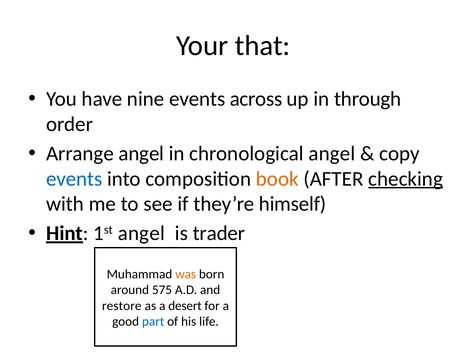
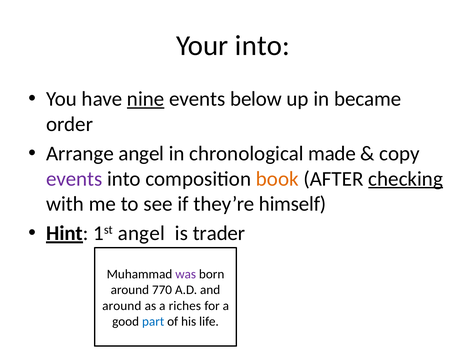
Your that: that -> into
nine underline: none -> present
across: across -> below
through: through -> became
chronological angel: angel -> made
events at (74, 179) colour: blue -> purple
was colour: orange -> purple
575: 575 -> 770
restore at (122, 306): restore -> around
desert: desert -> riches
